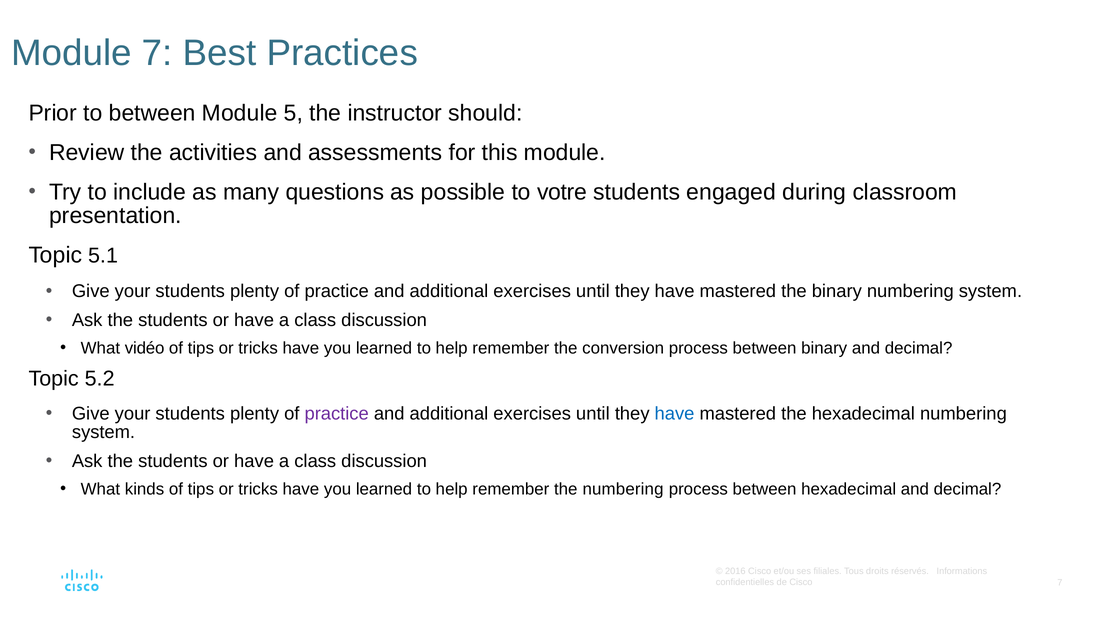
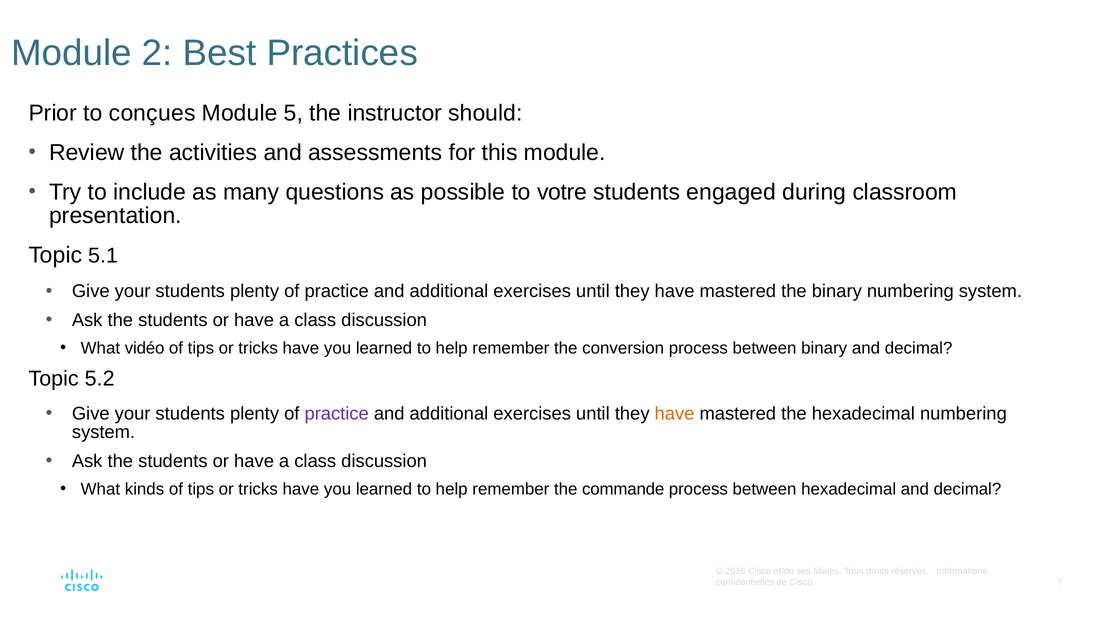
Module 7: 7 -> 2
to between: between -> conçues
have at (674, 414) colour: blue -> orange
the numbering: numbering -> commande
